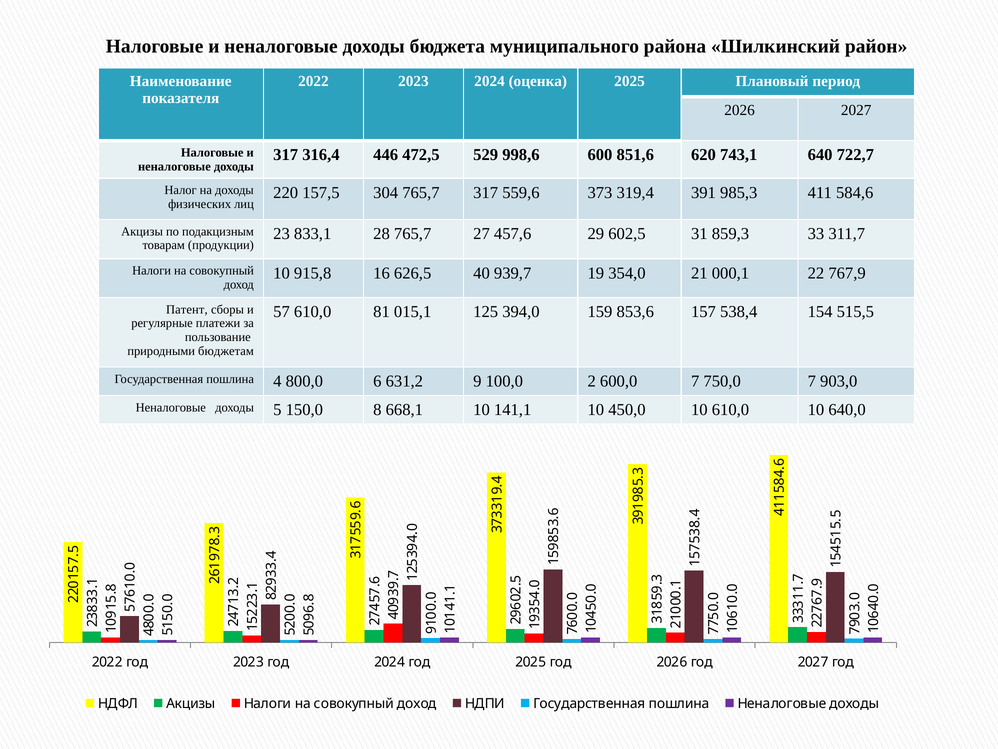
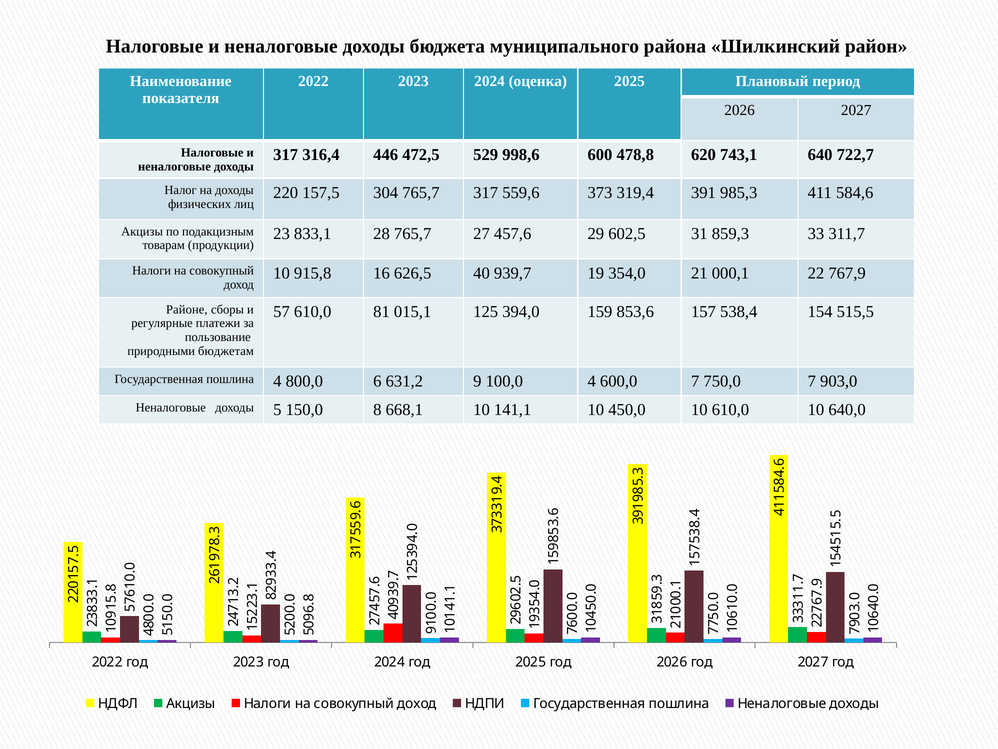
851,6: 851,6 -> 478,8
Патент: Патент -> Районе
100,0 2: 2 -> 4
